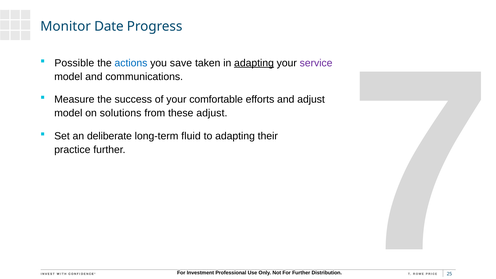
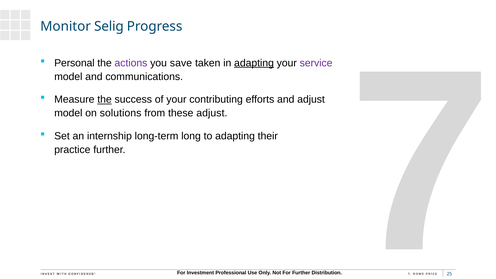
Date: Date -> Selig
Possible: Possible -> Personal
actions colour: blue -> purple
the at (105, 100) underline: none -> present
comfortable: comfortable -> contributing
deliberate: deliberate -> internship
fluid: fluid -> long
